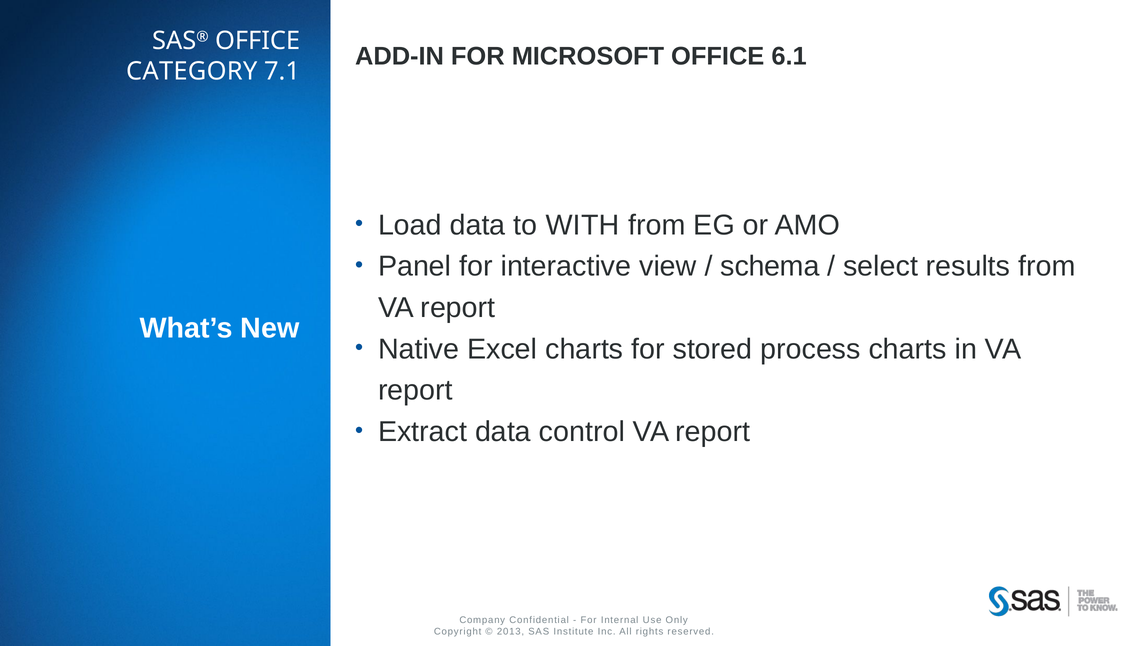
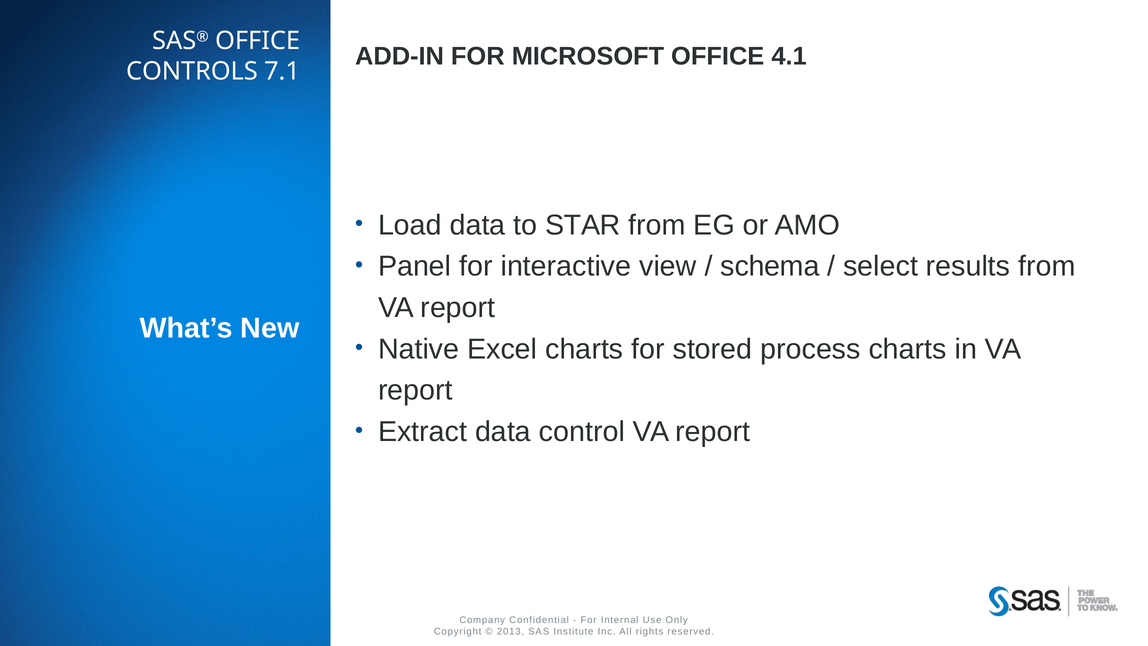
6.1: 6.1 -> 4.1
CATEGORY: CATEGORY -> CONTROLS
WITH: WITH -> STAR
